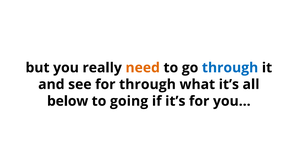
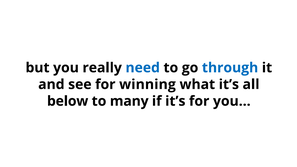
need colour: orange -> blue
for through: through -> winning
going: going -> many
